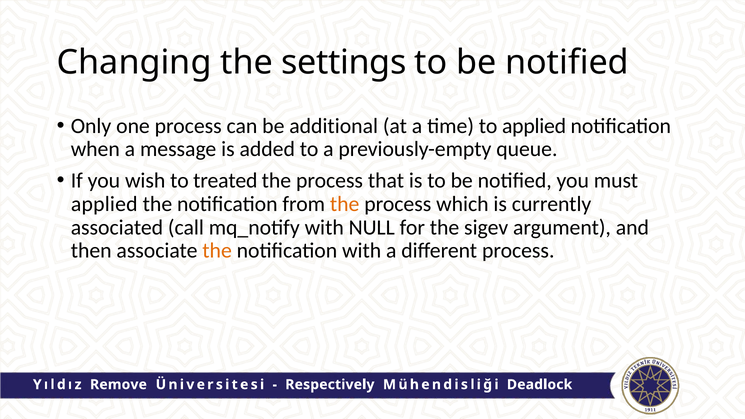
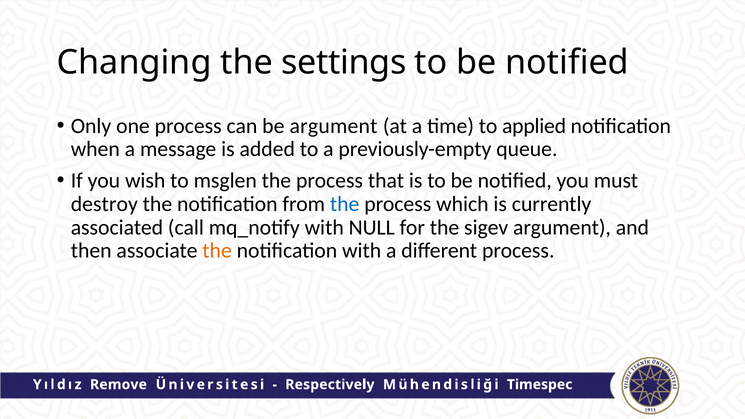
be additional: additional -> argument
treated: treated -> msglen
applied at (104, 204): applied -> destroy
the at (345, 204) colour: orange -> blue
Deadlock: Deadlock -> Timespec
